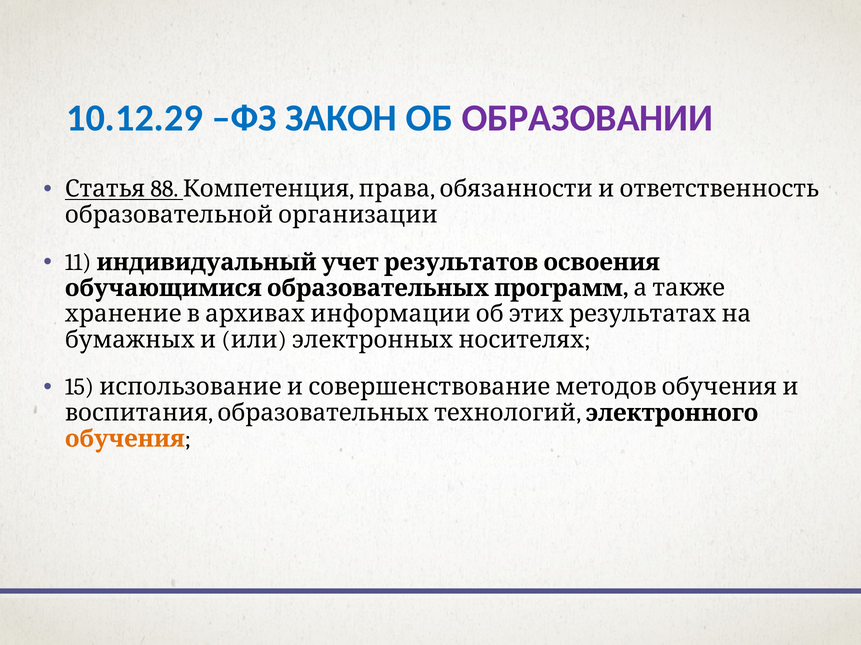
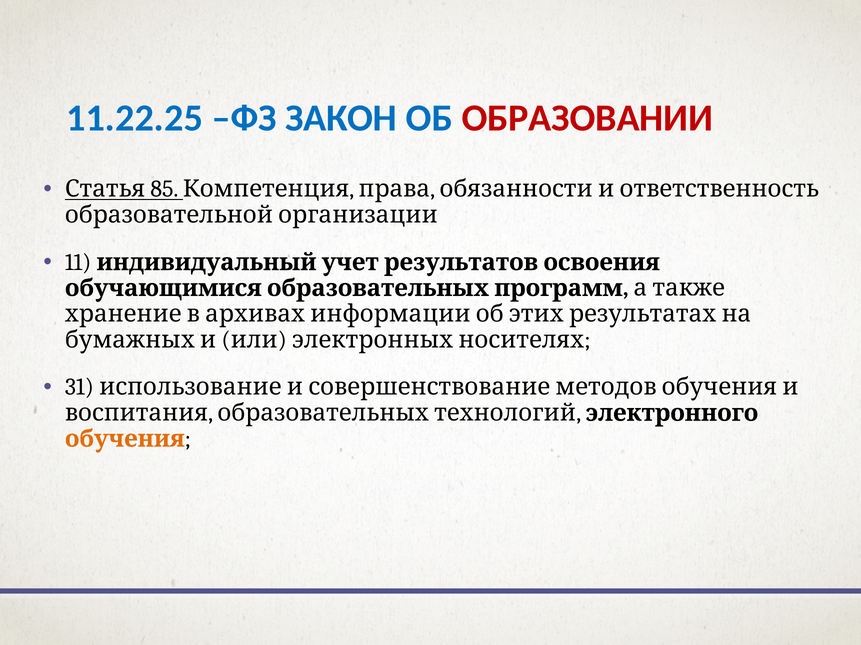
10.12.29: 10.12.29 -> 11.22.25
ОБРАЗОВАНИИ colour: purple -> red
88: 88 -> 85
15: 15 -> 31
